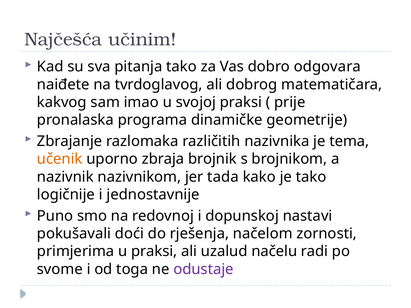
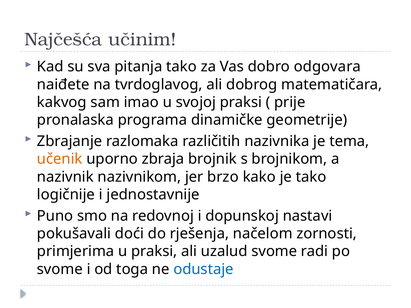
tada: tada -> brzo
uzalud načelu: načelu -> svome
odustaje colour: purple -> blue
